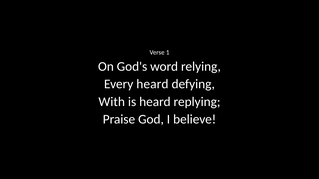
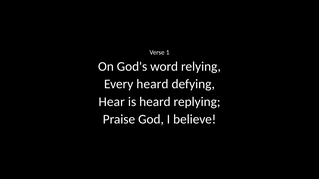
With: With -> Hear
